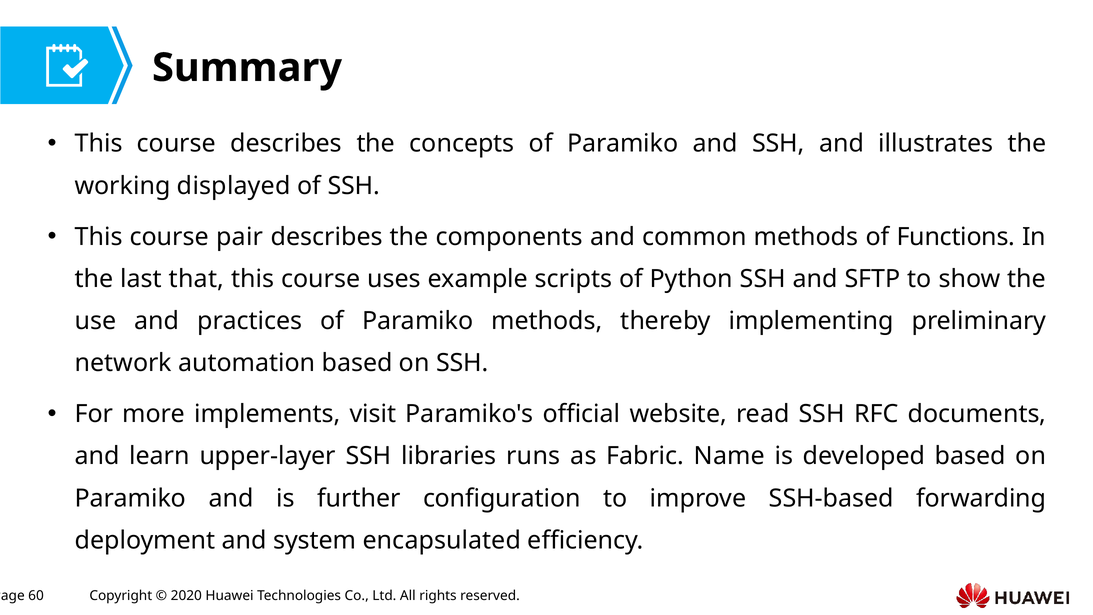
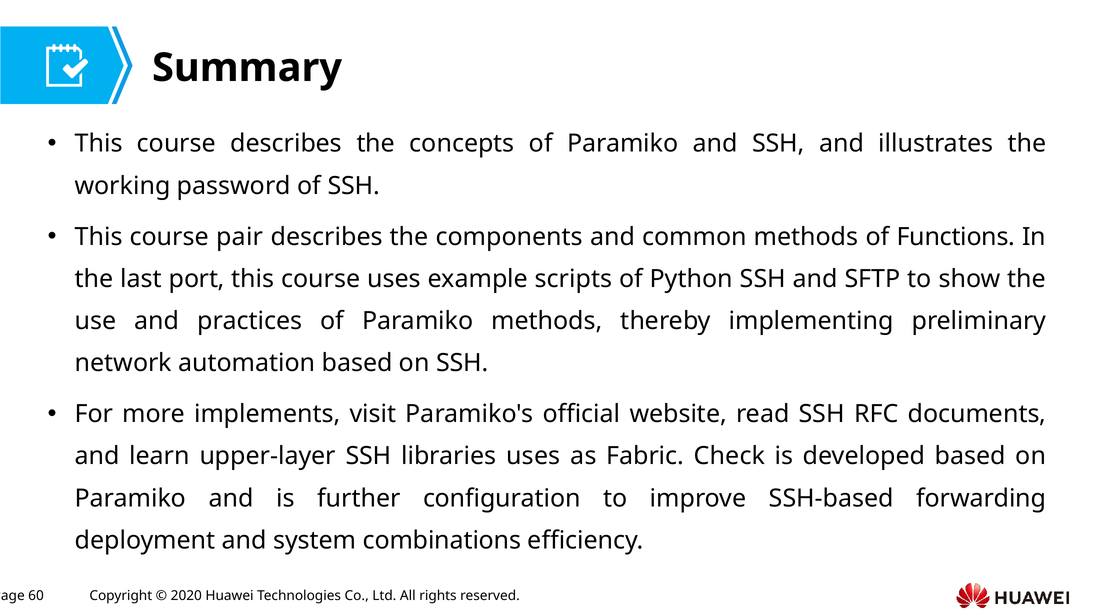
displayed: displayed -> password
that: that -> port
libraries runs: runs -> uses
Name: Name -> Check
encapsulated: encapsulated -> combinations
